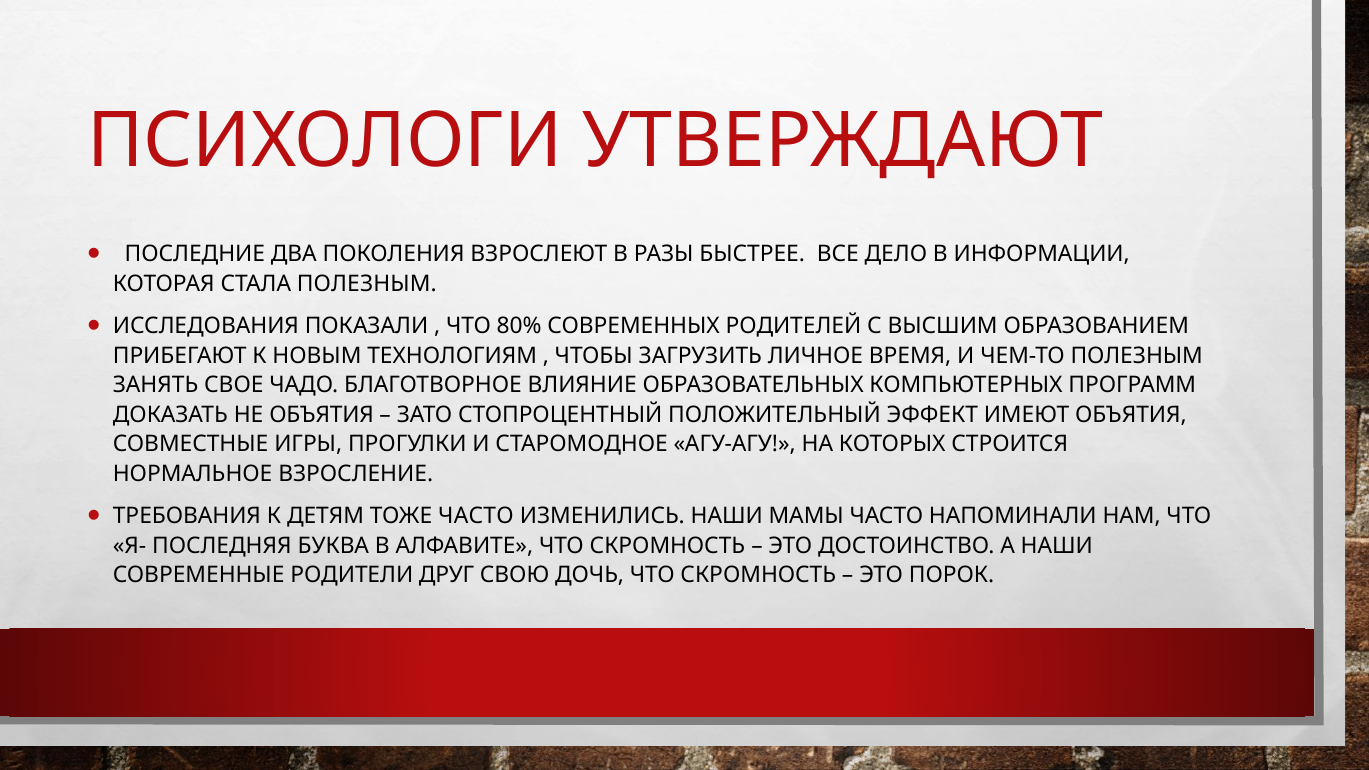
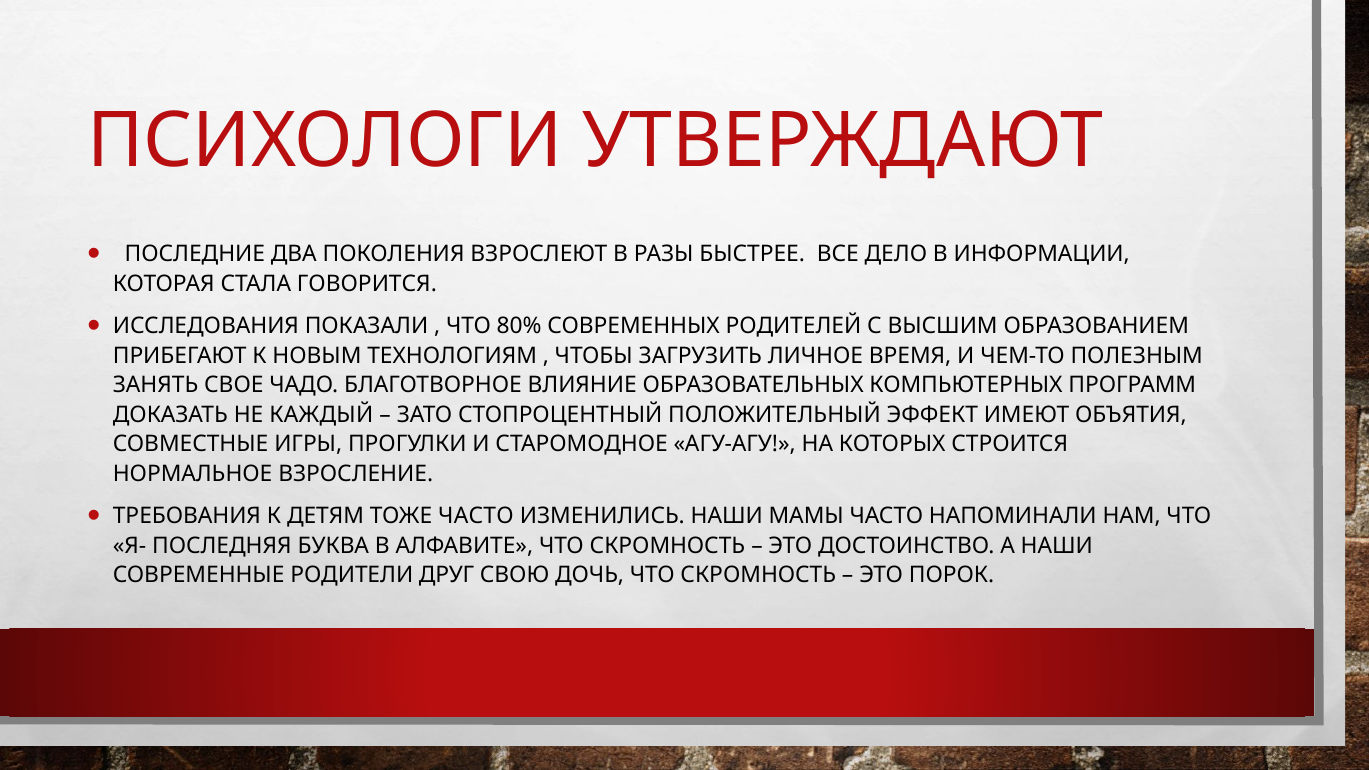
СТАЛА ПОЛЕЗНЫМ: ПОЛЕЗНЫМ -> ГОВОРИТСЯ
НЕ ОБЪЯТИЯ: ОБЪЯТИЯ -> КАЖДЫЙ
